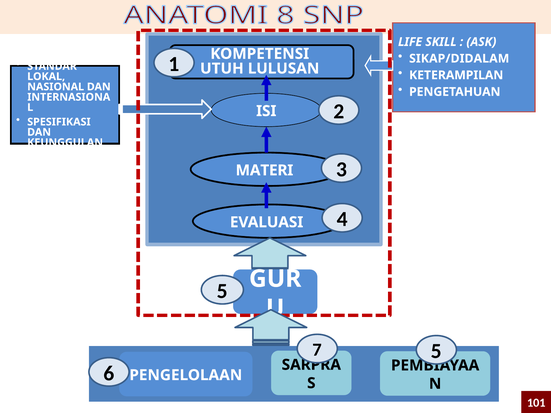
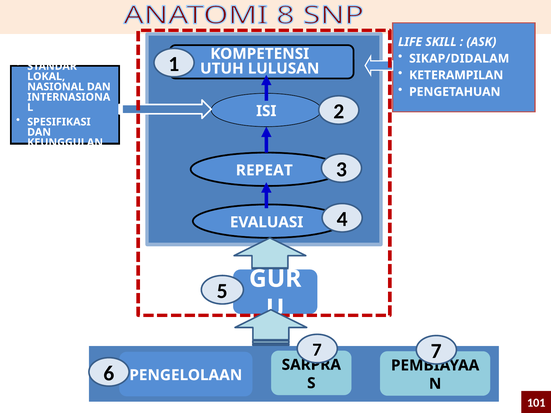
MATERI: MATERI -> REPEAT
7 5: 5 -> 7
